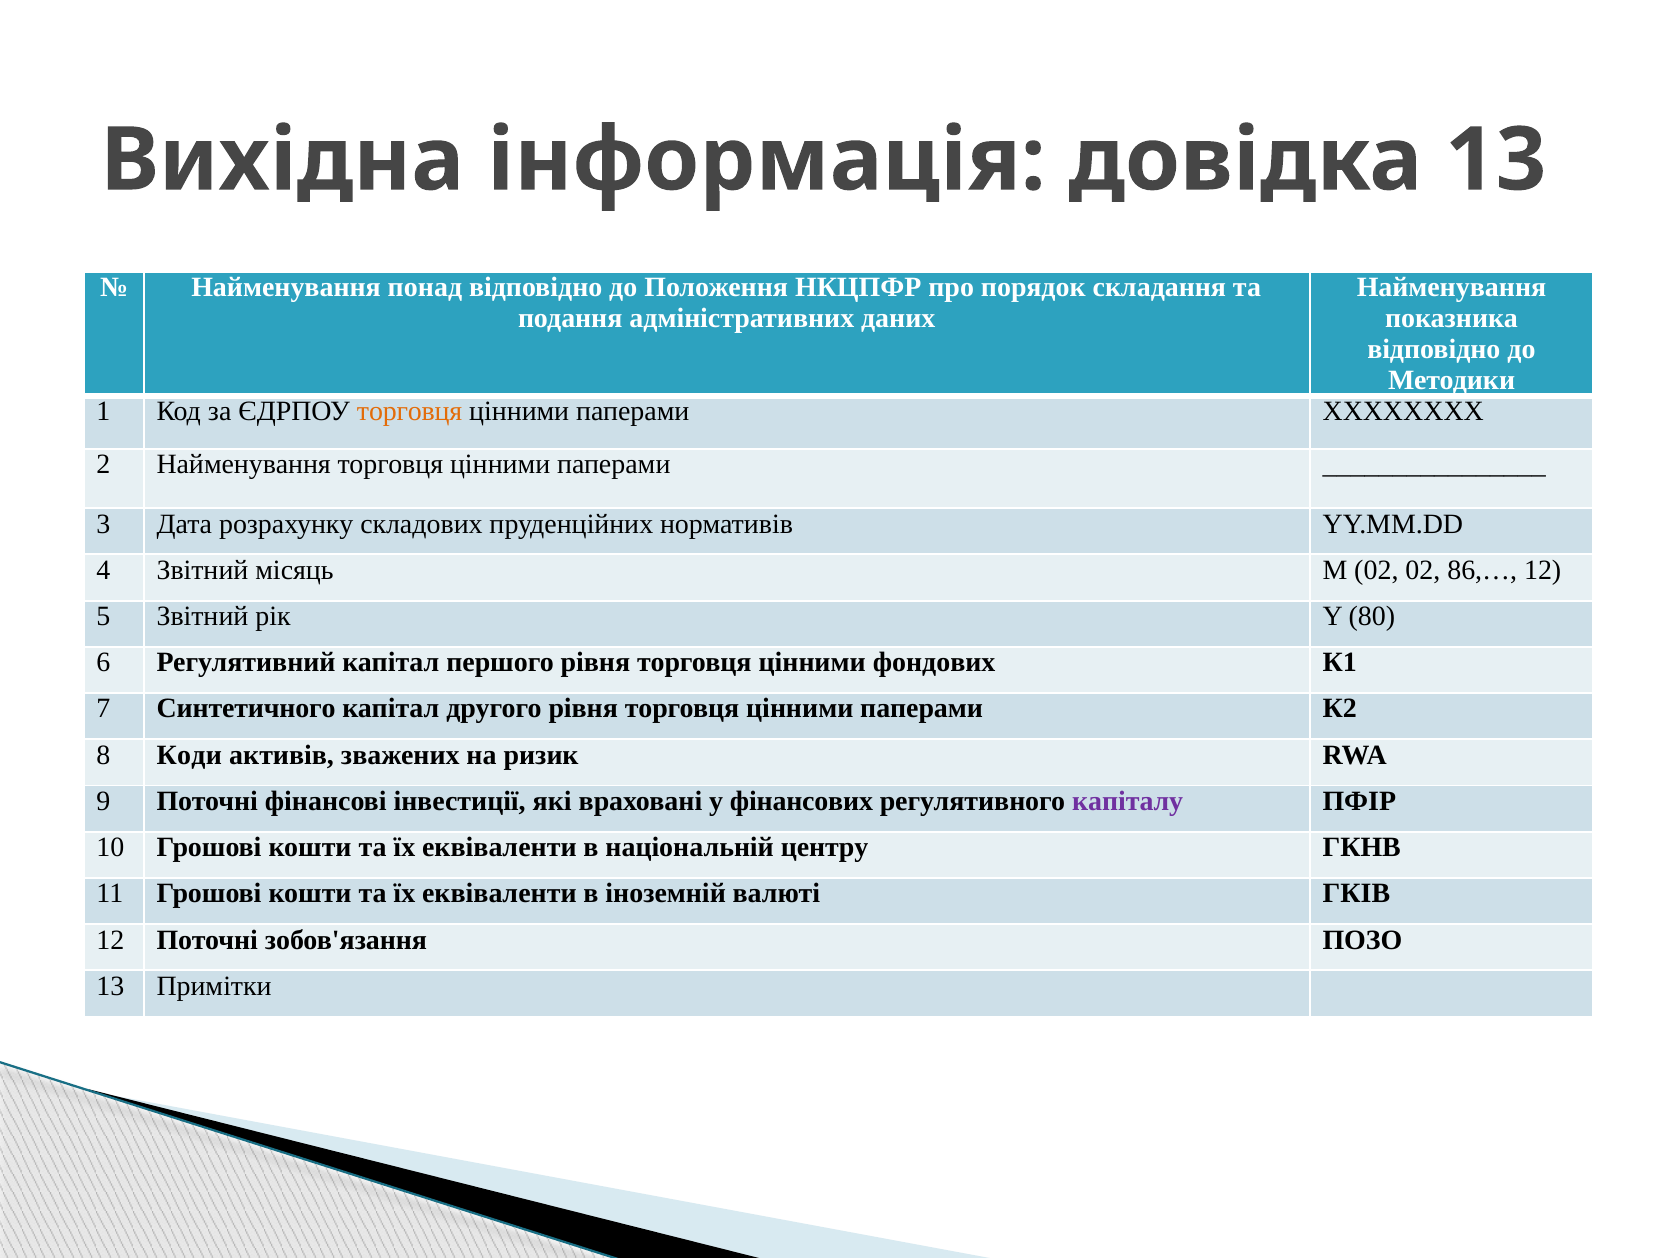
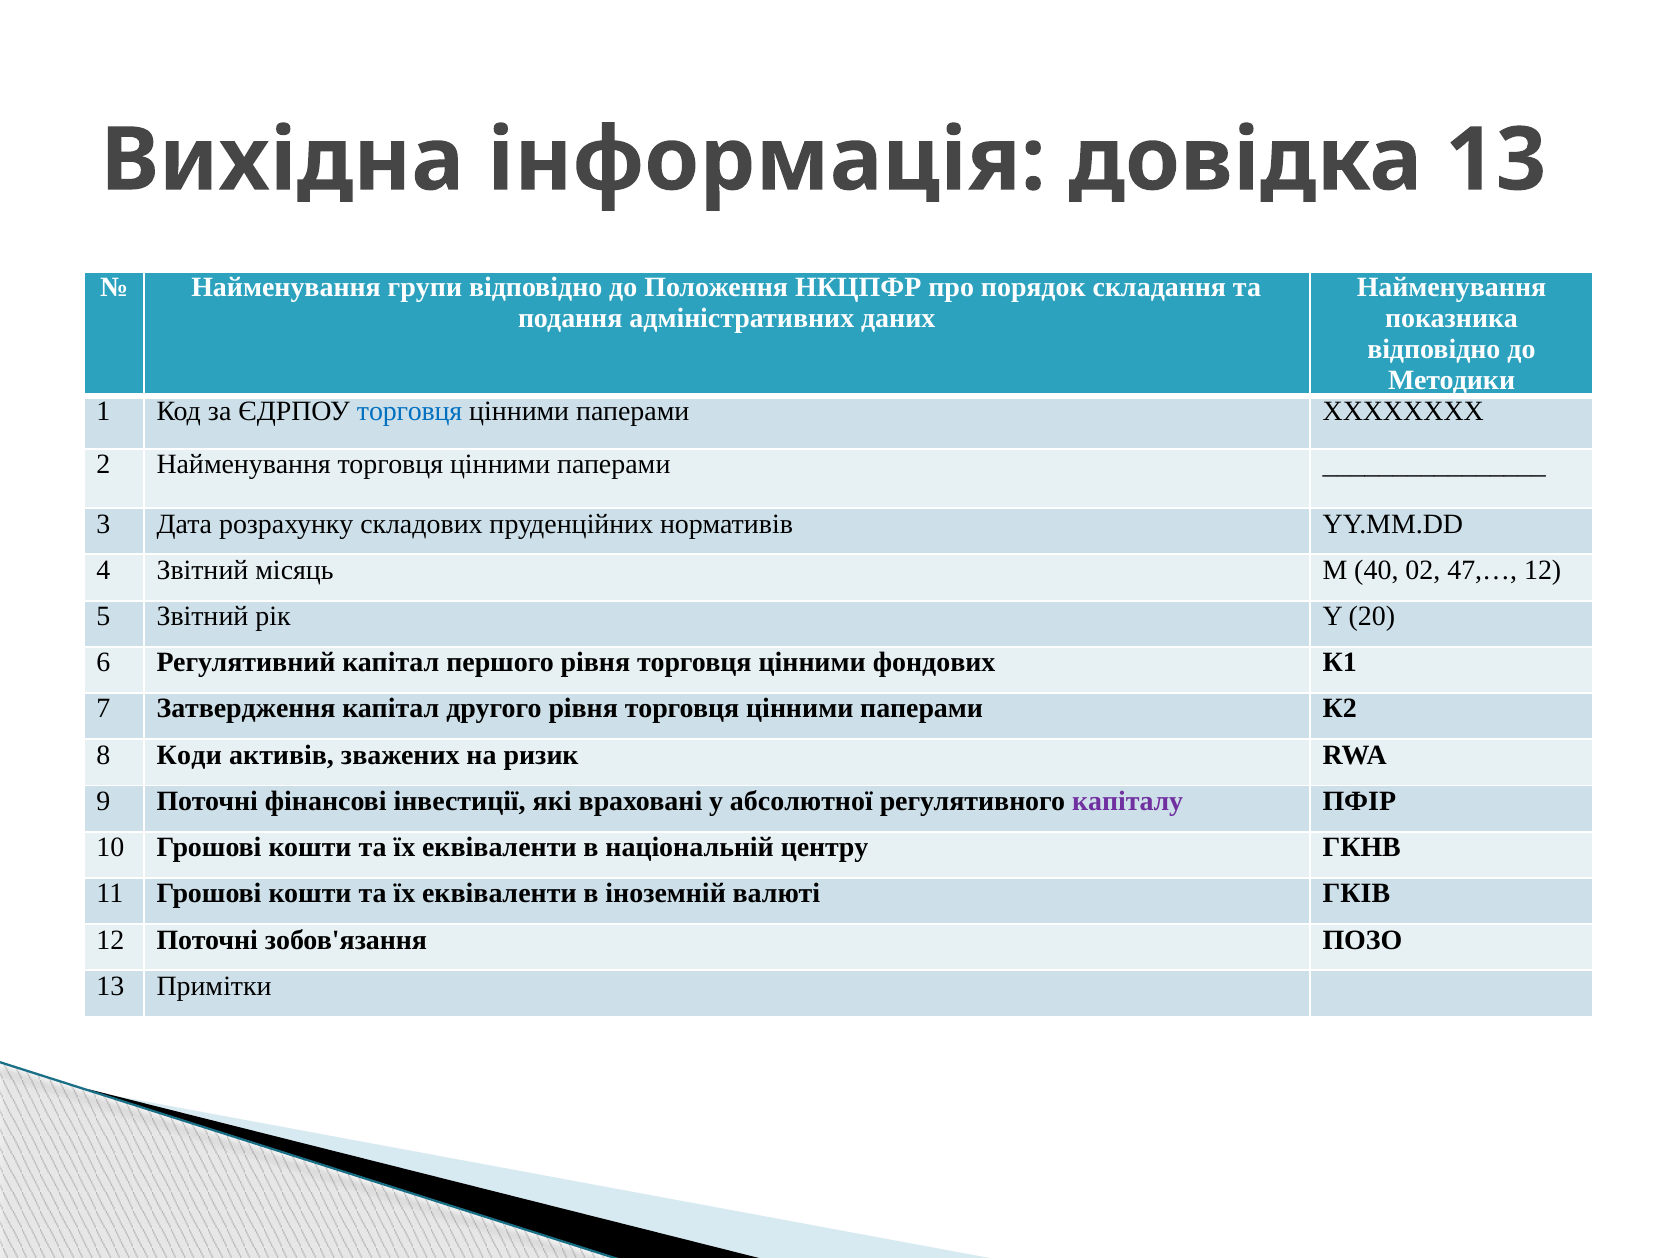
понад: понад -> групи
торговця at (410, 411) colour: orange -> blue
M 02: 02 -> 40
86,…: 86,… -> 47,…
80: 80 -> 20
Синтетичного: Синтетичного -> Затвердження
фінансових: фінансових -> абсолютної
